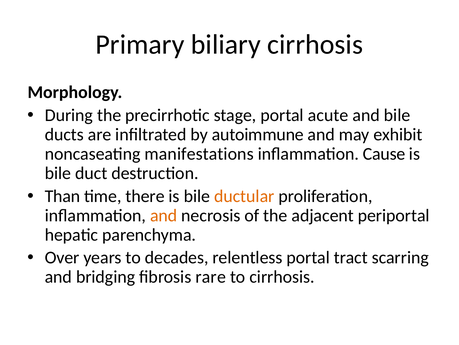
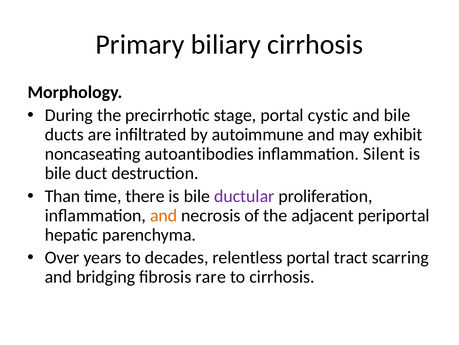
acute: acute -> cystic
manifestations: manifestations -> autoantibodies
Cause: Cause -> Silent
ductular colour: orange -> purple
